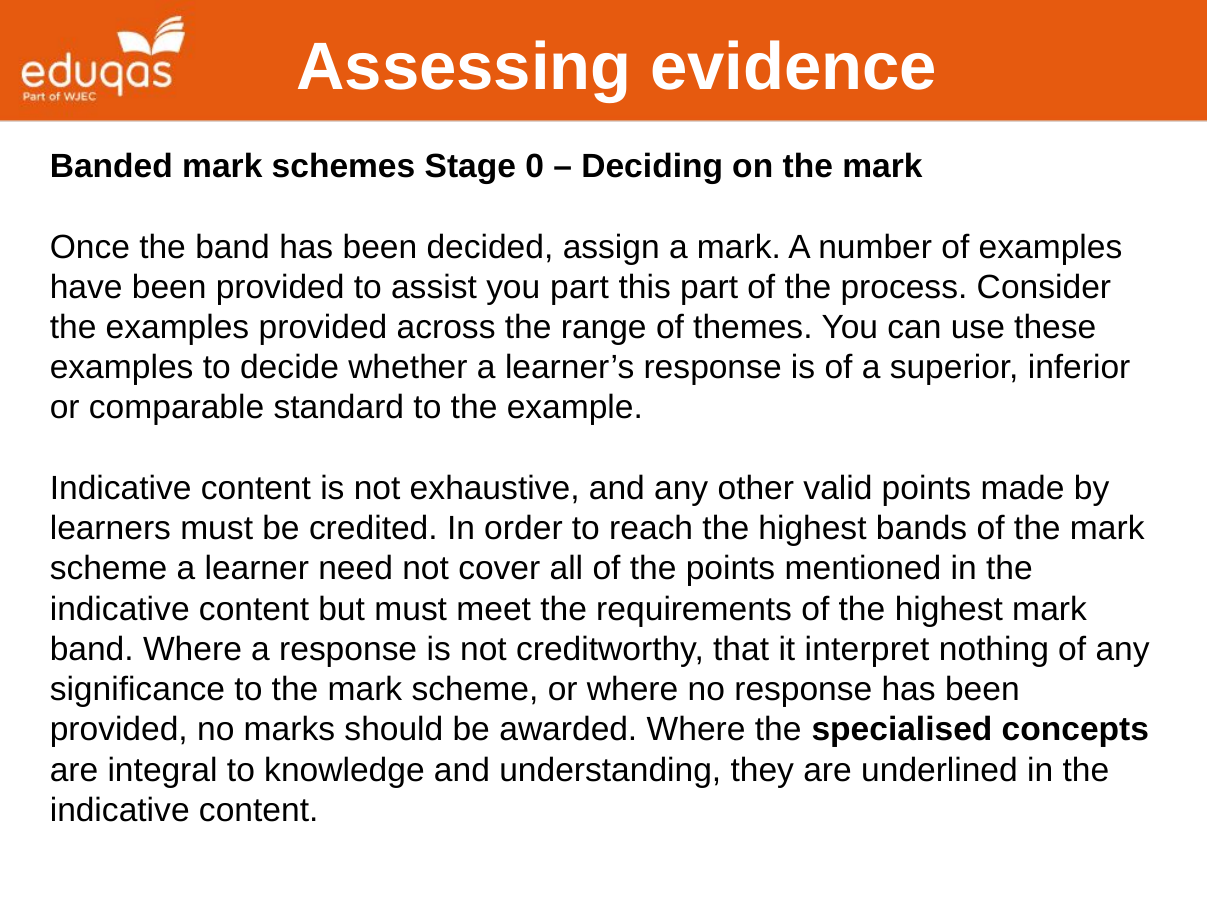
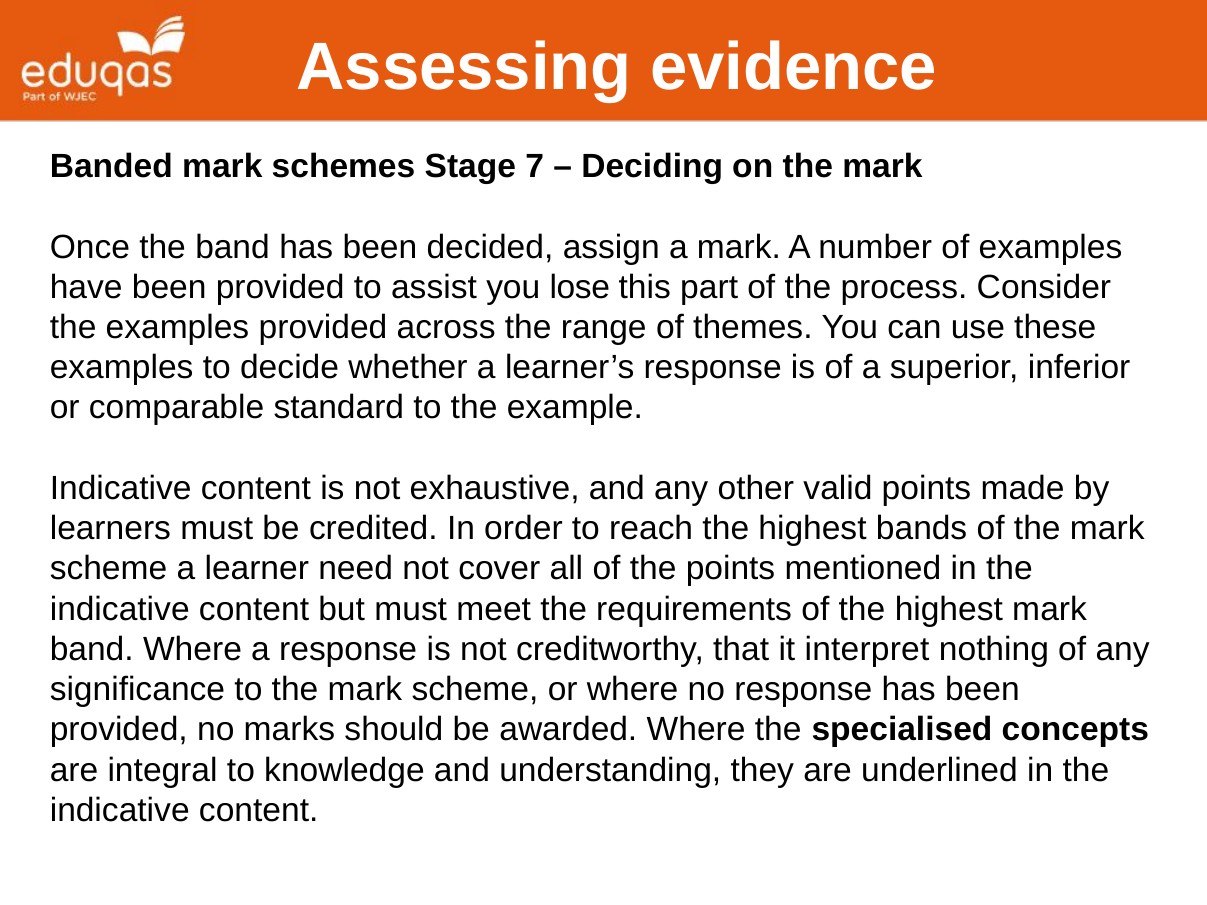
0: 0 -> 7
you part: part -> lose
